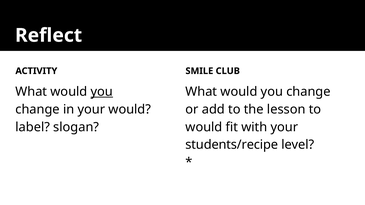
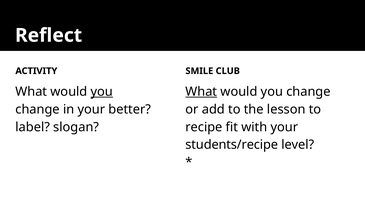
What at (201, 92) underline: none -> present
your would: would -> better
would at (204, 127): would -> recipe
